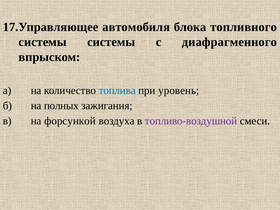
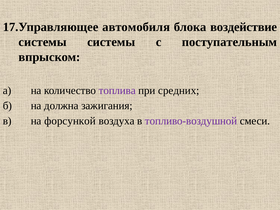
топливного: топливного -> воздействие
диафрагменного: диафрагменного -> поступательным
топлива colour: blue -> purple
уровень: уровень -> средних
полных: полных -> должна
